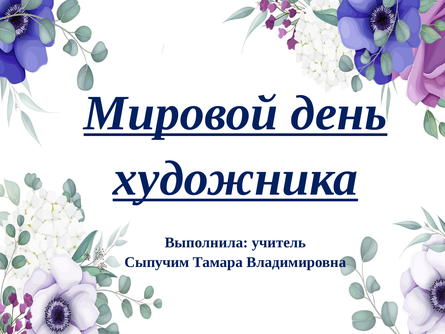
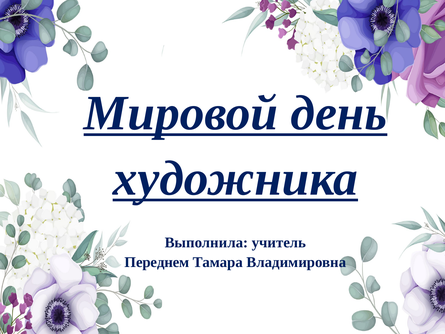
Сыпучим: Сыпучим -> Переднем
